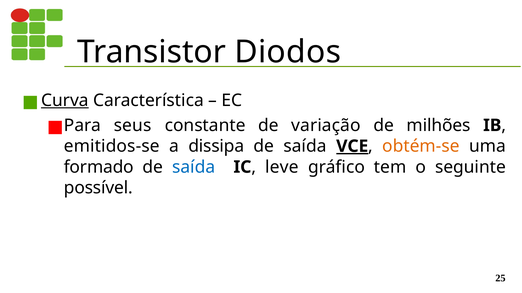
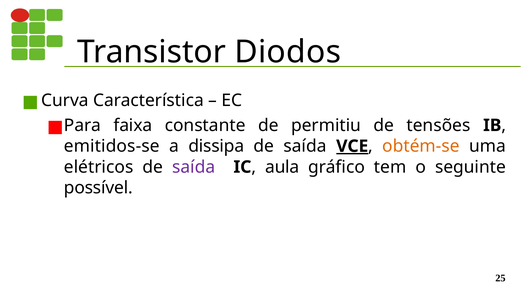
Curva underline: present -> none
seus: seus -> faixa
variação: variação -> permitiu
milhões: milhões -> tensões
formado: formado -> elétricos
saída at (194, 167) colour: blue -> purple
leve: leve -> aula
